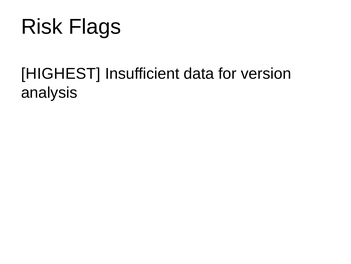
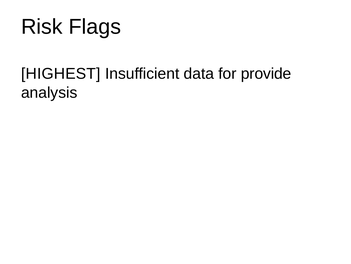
version: version -> provide
